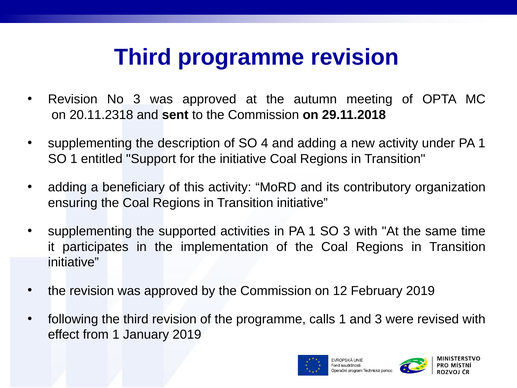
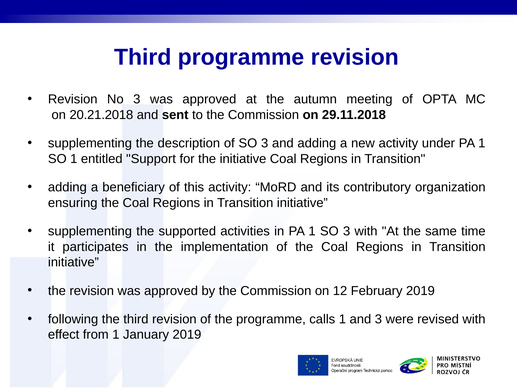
20.11.2318: 20.11.2318 -> 20.21.2018
of SO 4: 4 -> 3
